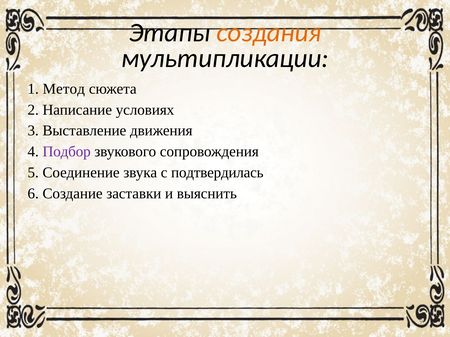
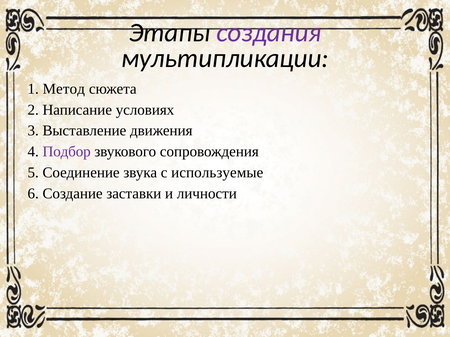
создания colour: orange -> purple
подтвердилась: подтвердилась -> используемые
выяснить: выяснить -> личности
